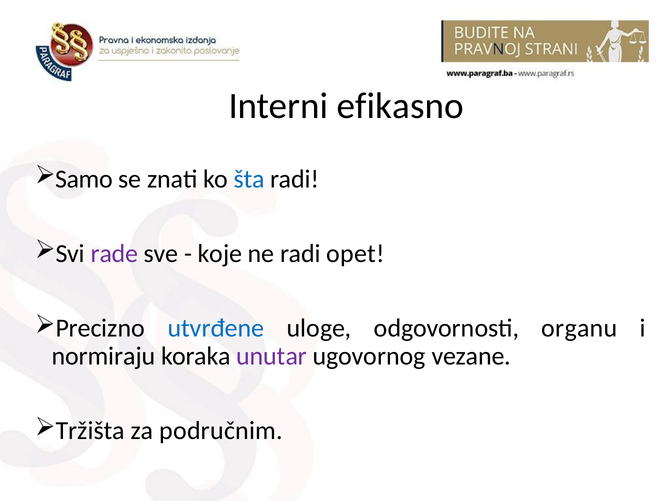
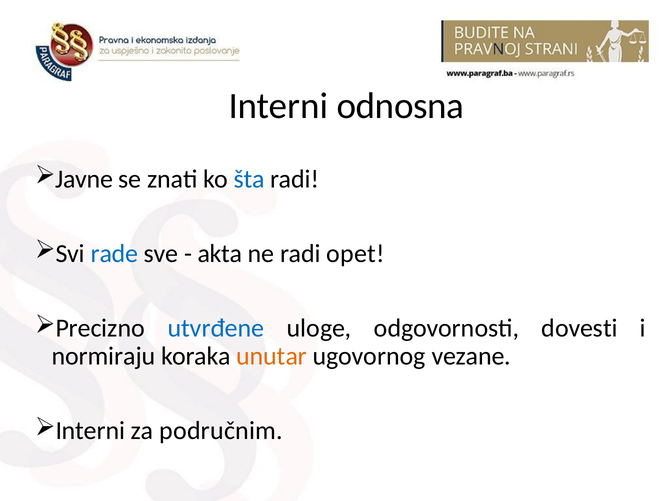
efikasno: efikasno -> odnosna
Samo: Samo -> Javne
rade colour: purple -> blue
koje: koje -> akta
organu: organu -> dovesti
unutar colour: purple -> orange
Tržišta at (90, 431): Tržišta -> Interni
